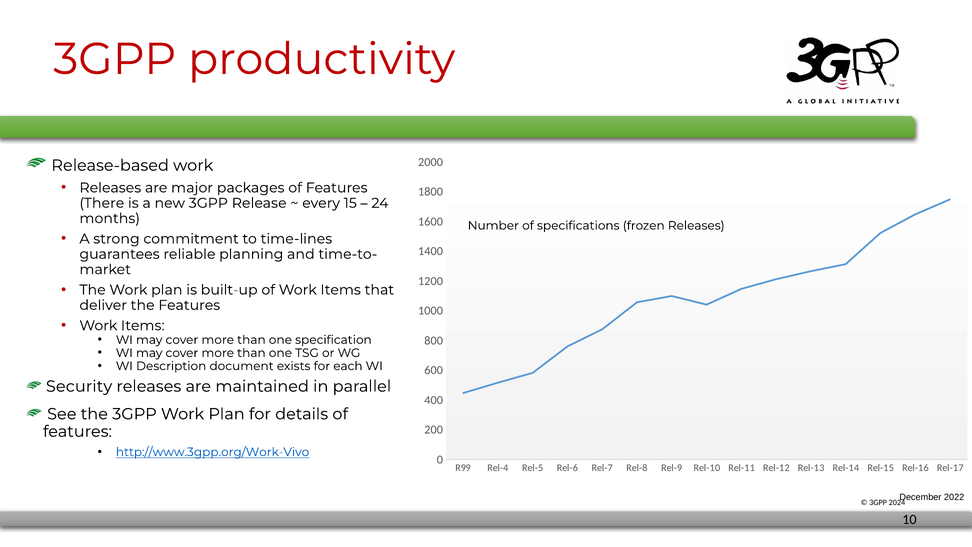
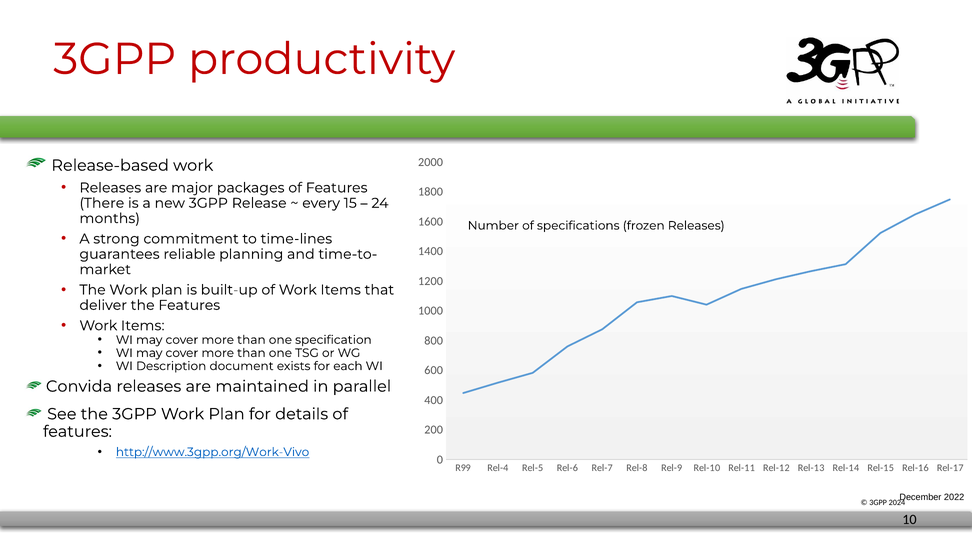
Security: Security -> Convida
